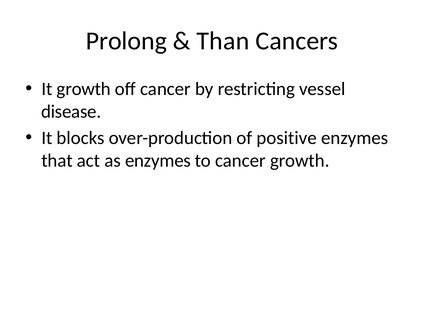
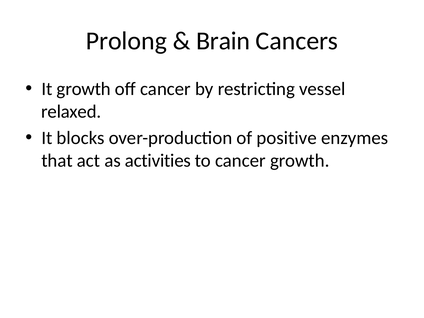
Than: Than -> Brain
disease: disease -> relaxed
as enzymes: enzymes -> activities
